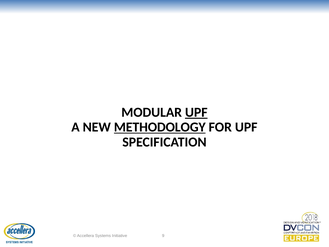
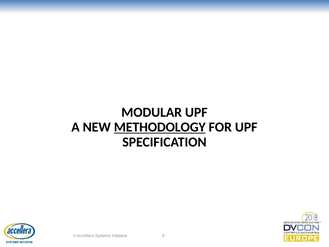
UPF at (196, 112) underline: present -> none
